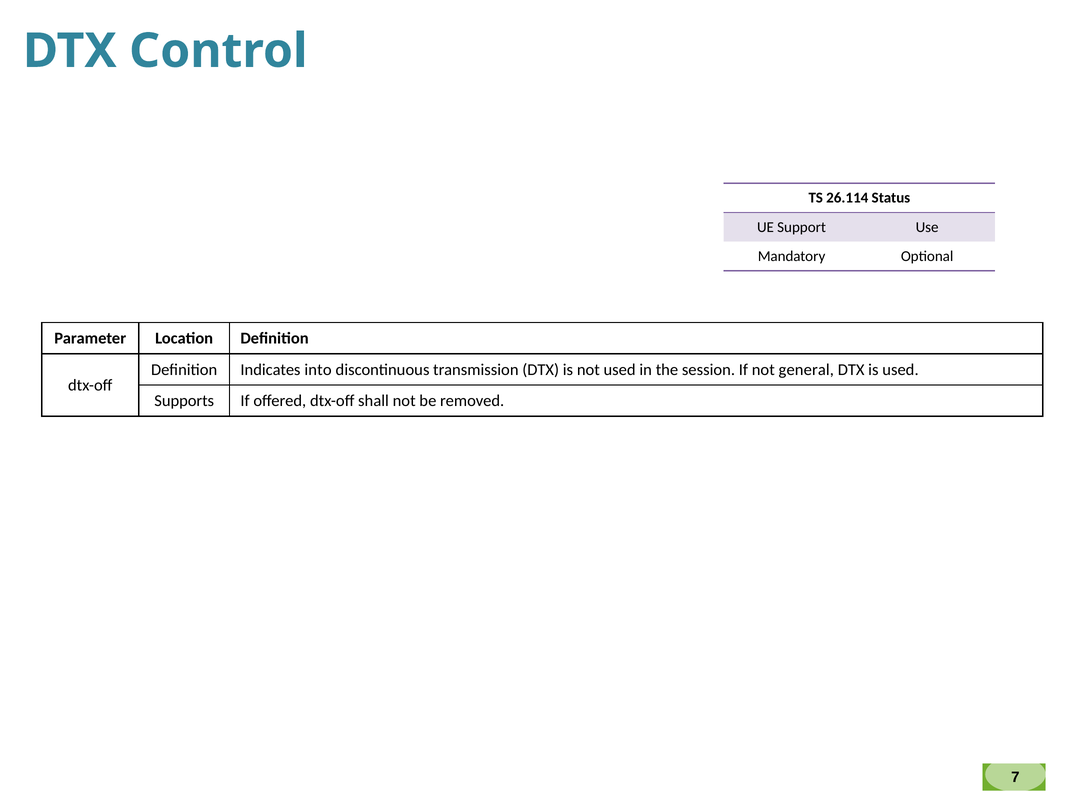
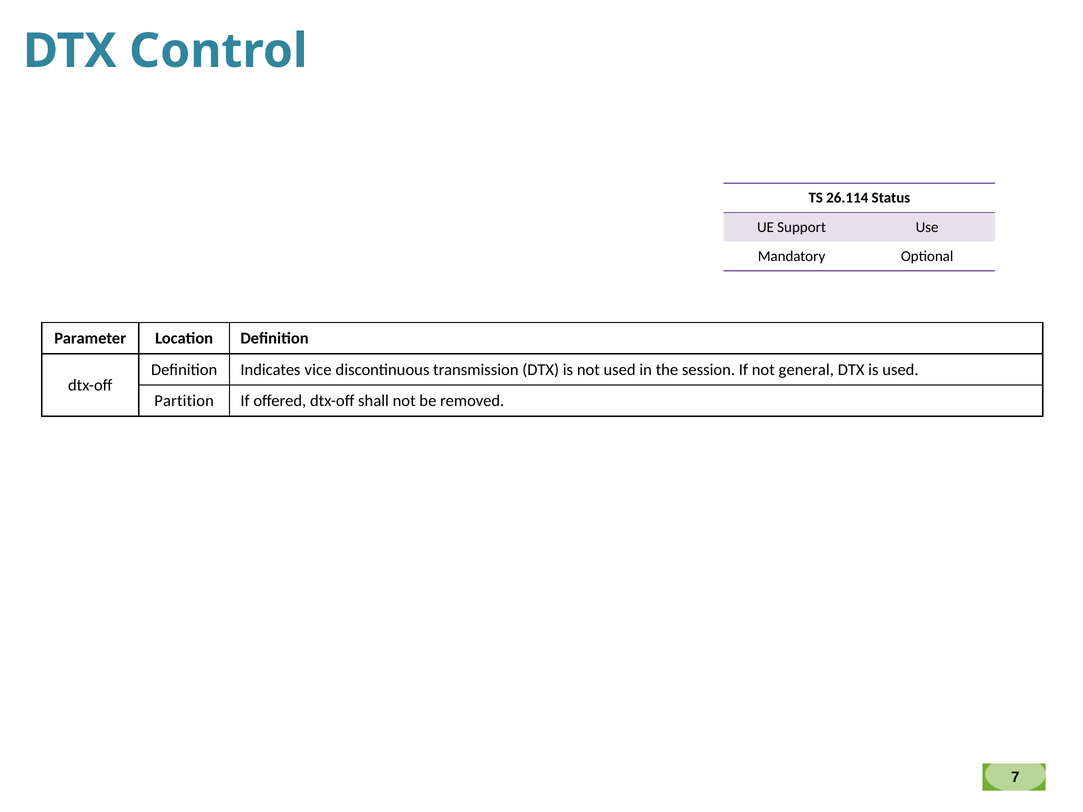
into: into -> vice
Supports: Supports -> Partition
